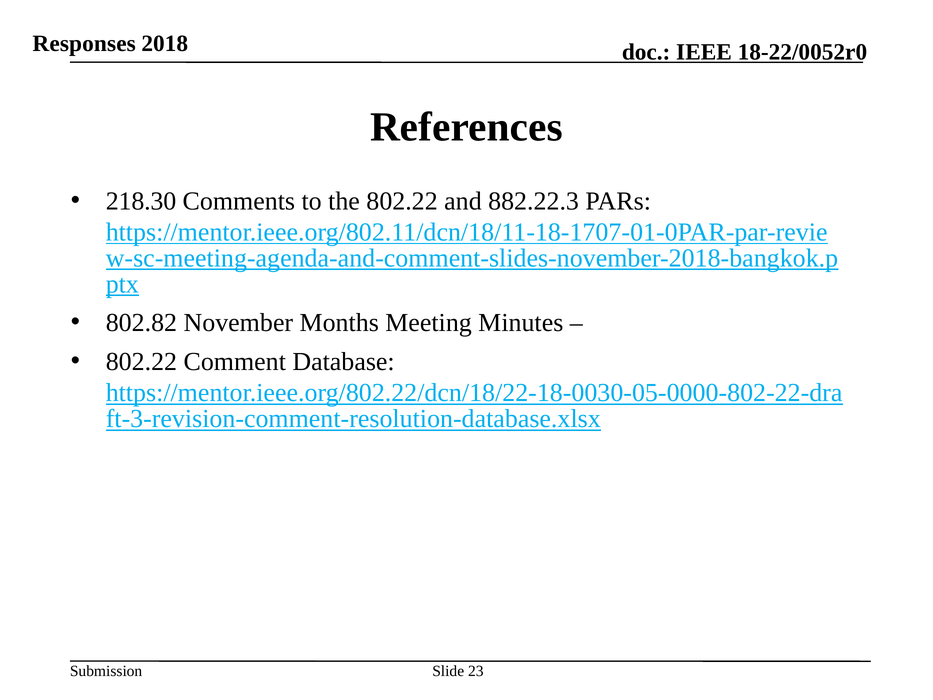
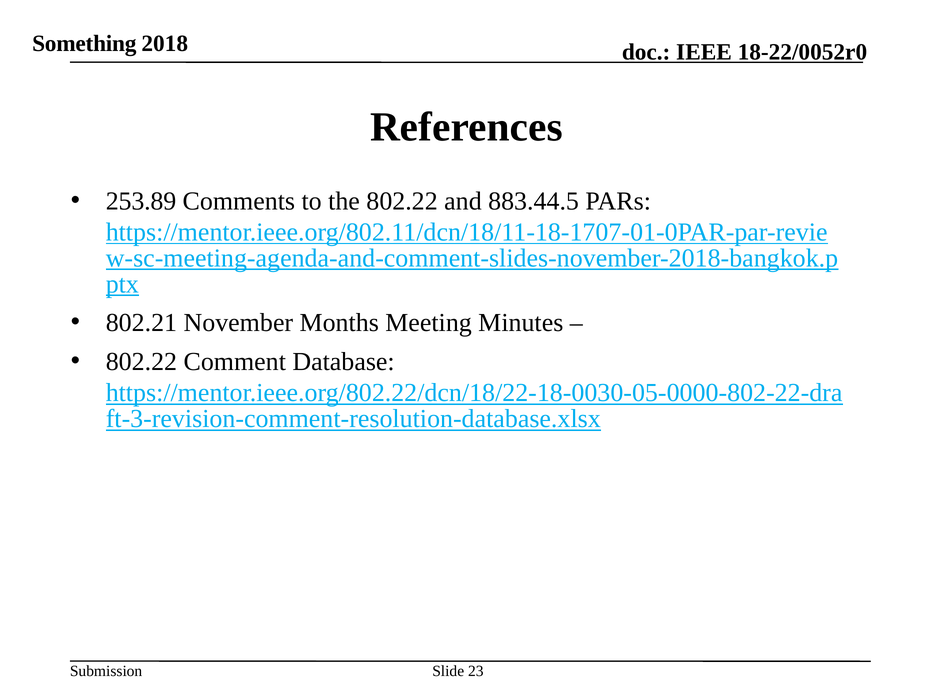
Responses: Responses -> Something
218.30: 218.30 -> 253.89
882.22.3: 882.22.3 -> 883.44.5
802.82: 802.82 -> 802.21
